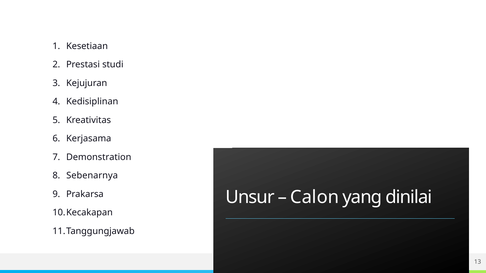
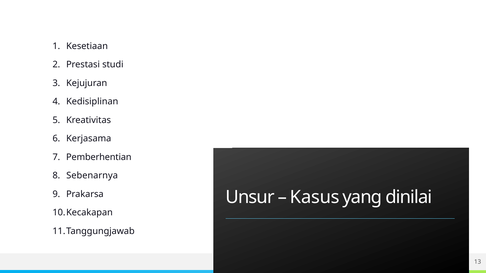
Demonstration: Demonstration -> Pemberhentian
Calon: Calon -> Kasus
